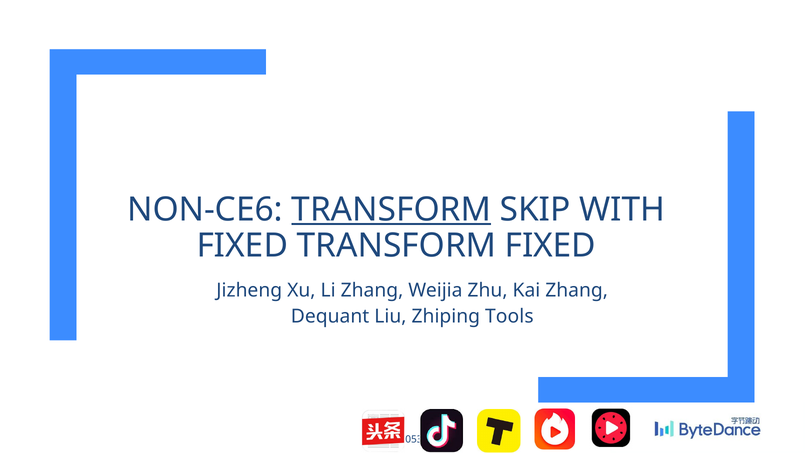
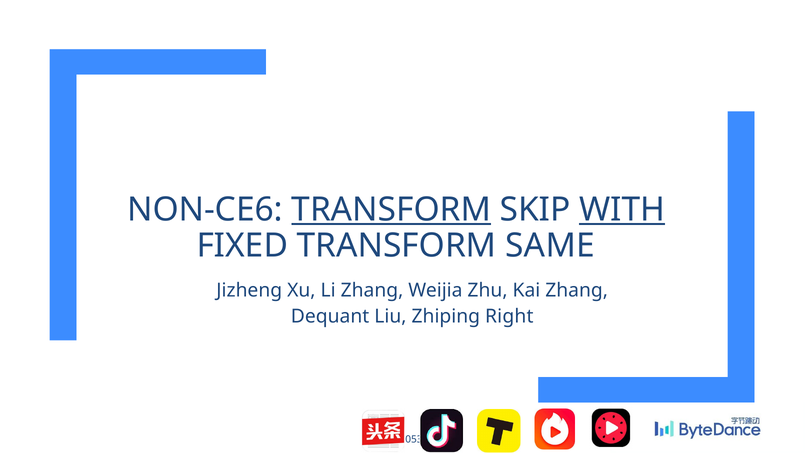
WITH underline: none -> present
TRANSFORM FIXED: FIXED -> SAME
Tools: Tools -> Right
